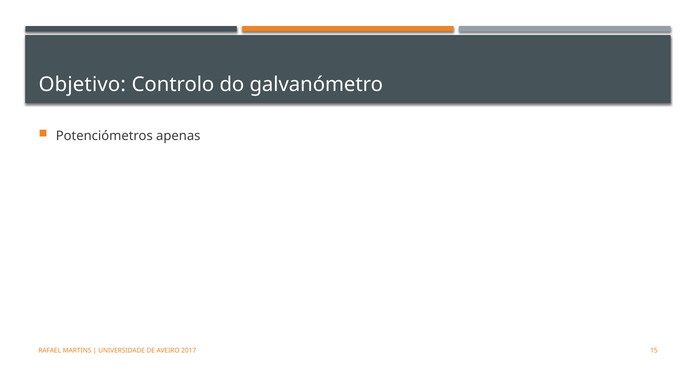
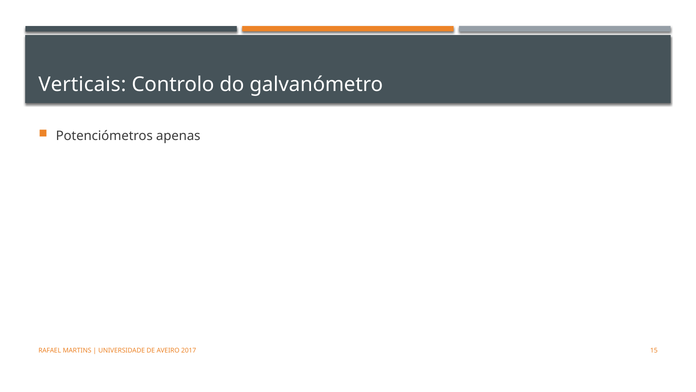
Objetivo: Objetivo -> Verticais
